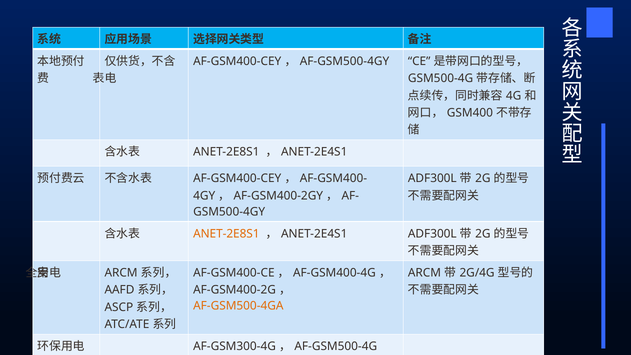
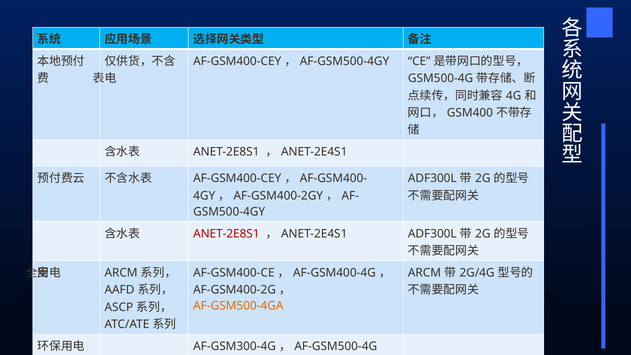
ANET-2E8S1 at (226, 234) colour: orange -> red
